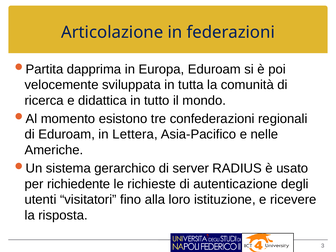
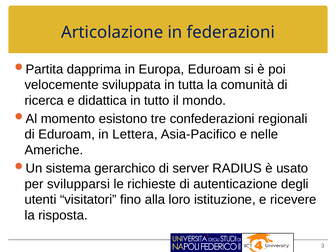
richiedente: richiedente -> svilupparsi
